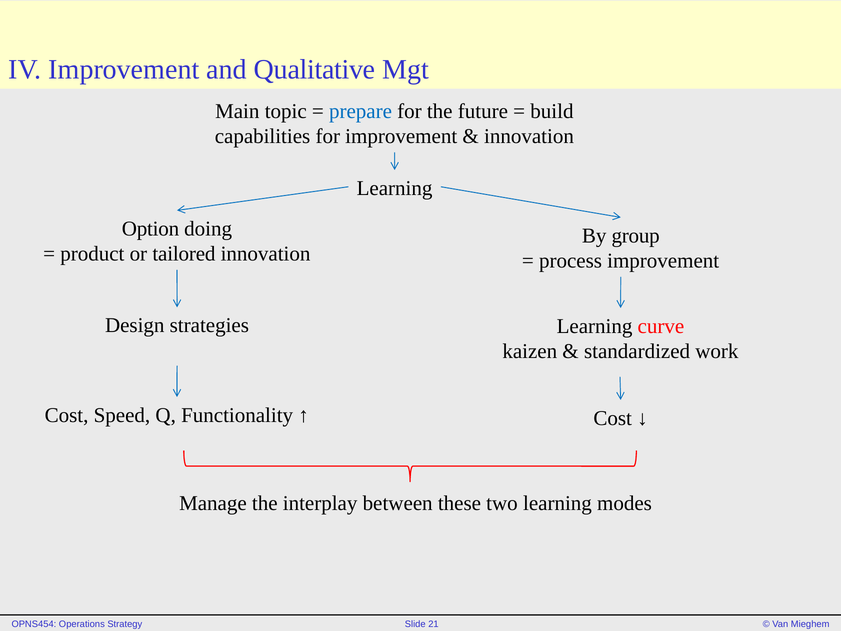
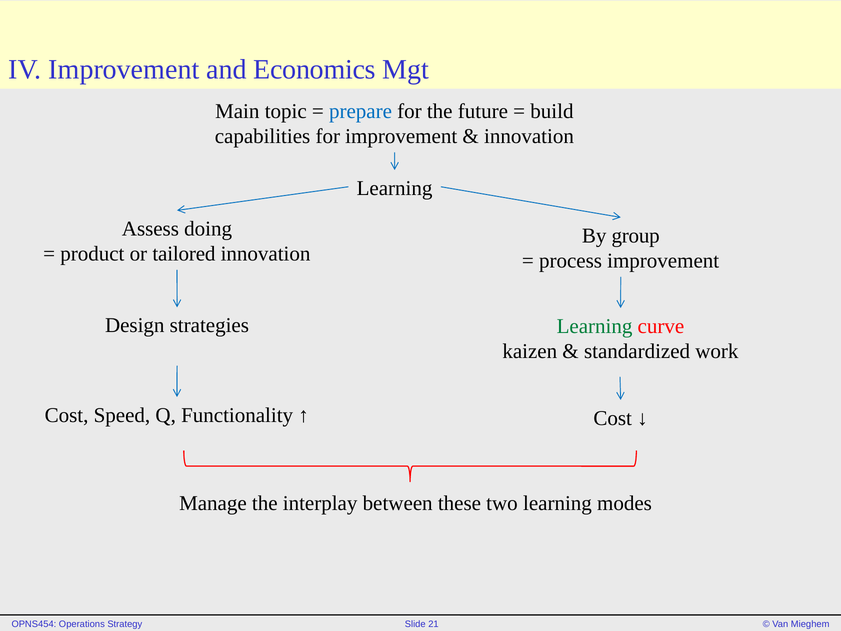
Qualitative: Qualitative -> Economics
Option: Option -> Assess
Learning at (595, 326) colour: black -> green
